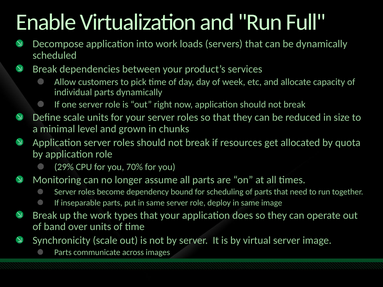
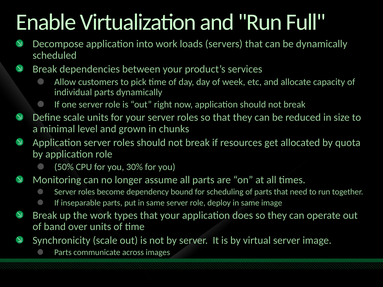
29%: 29% -> 50%
70%: 70% -> 30%
